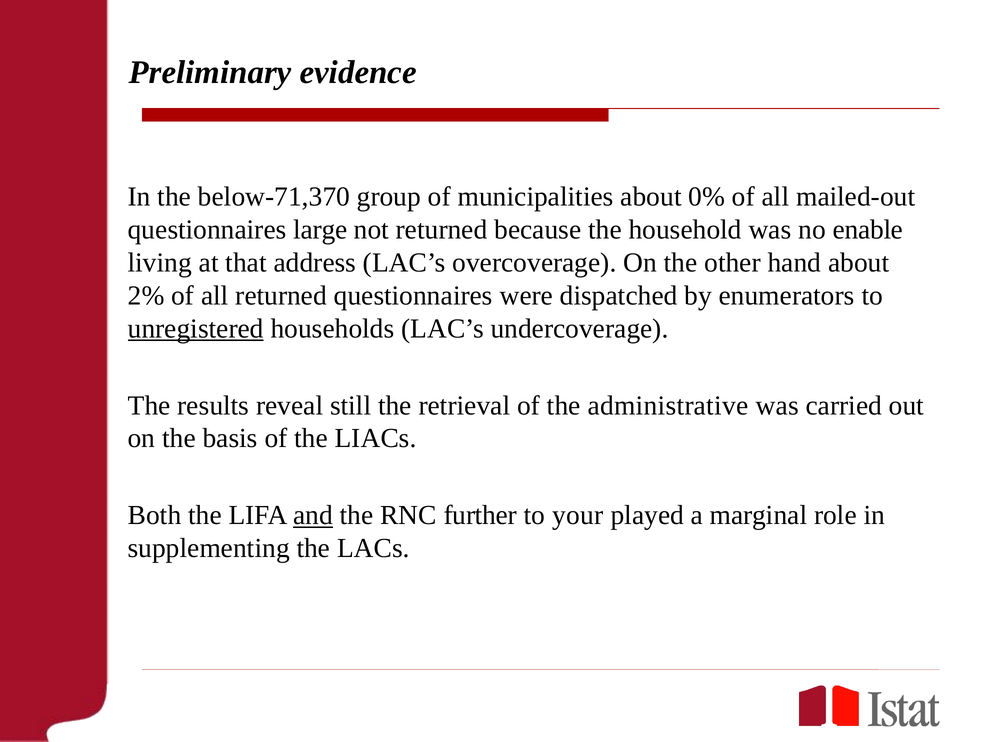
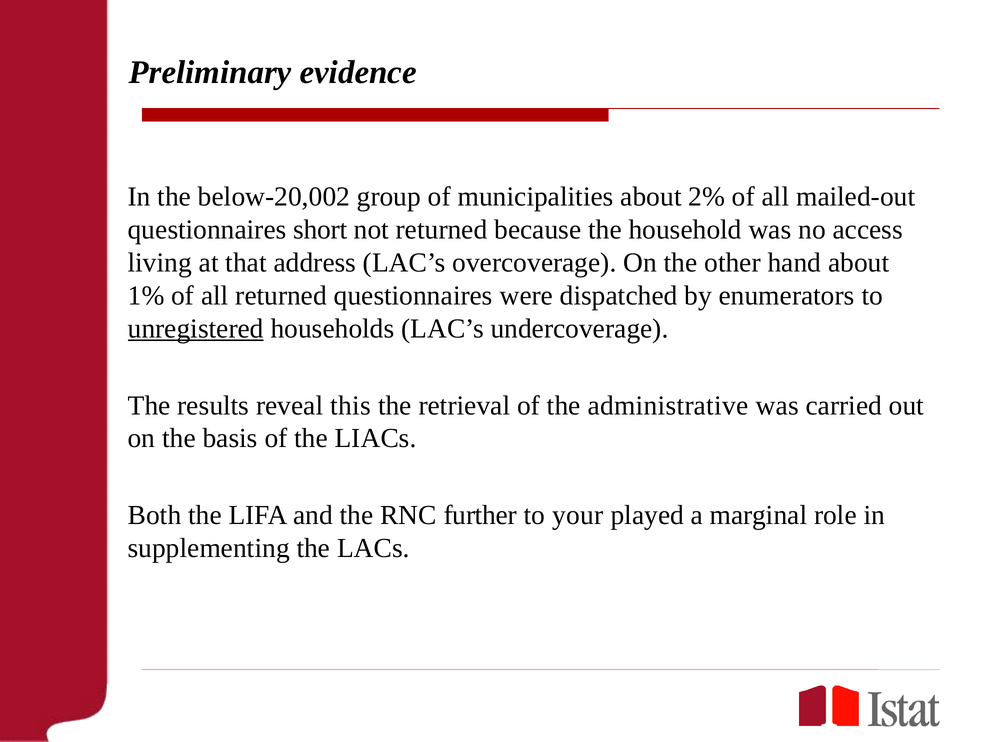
below-71,370: below-71,370 -> below-20,002
0%: 0% -> 2%
large: large -> short
enable: enable -> access
2%: 2% -> 1%
still: still -> this
and underline: present -> none
